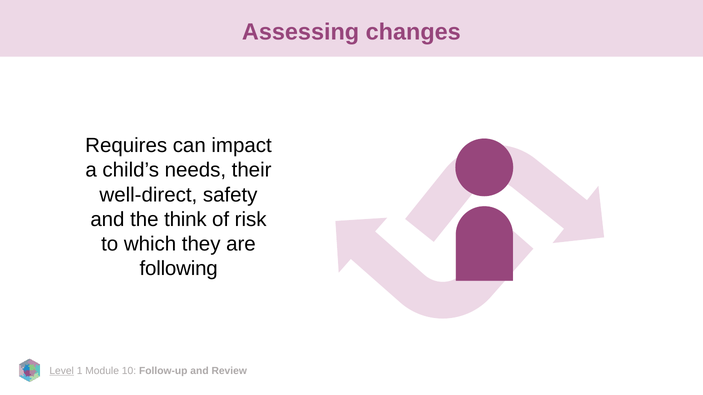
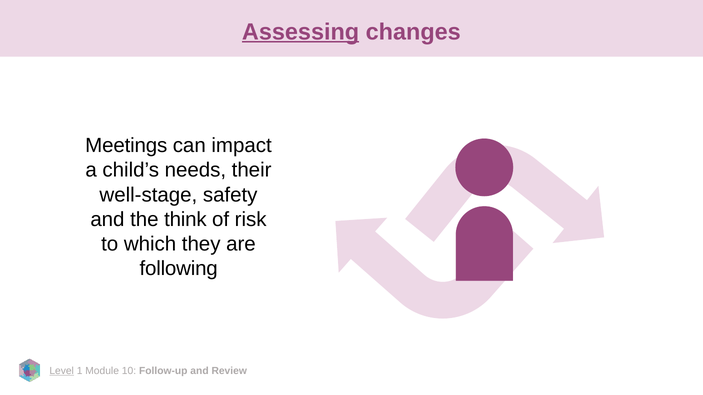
Assessing underline: none -> present
Requires: Requires -> Meetings
well-direct: well-direct -> well-stage
